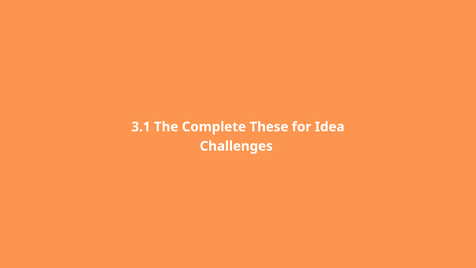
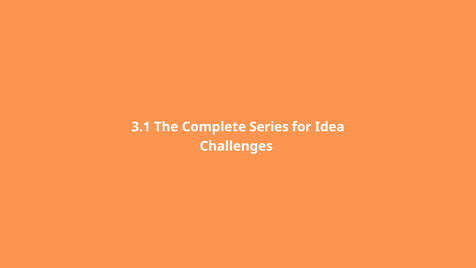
These: These -> Series
